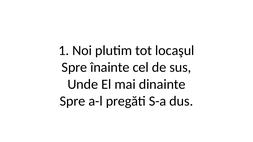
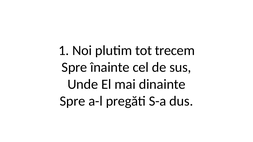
locaşul: locaşul -> trecem
